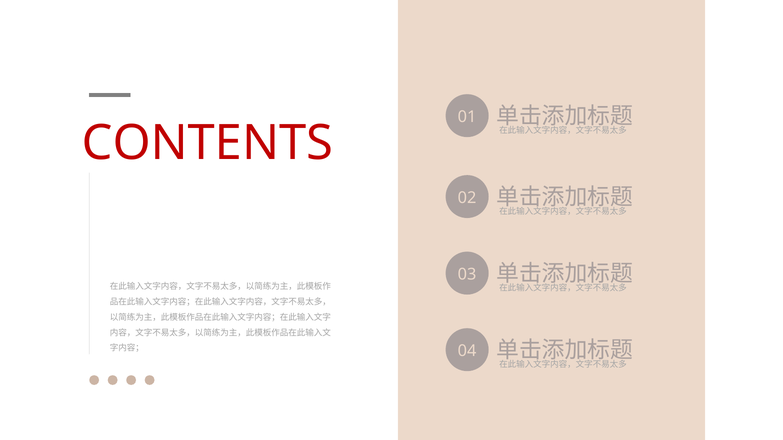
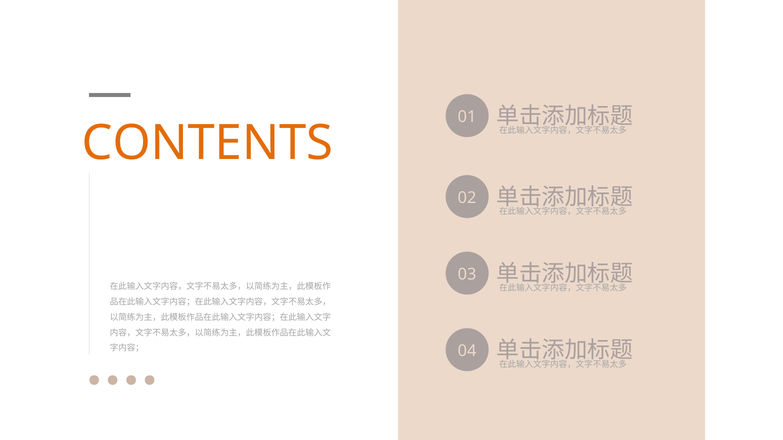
CONTENTS colour: red -> orange
